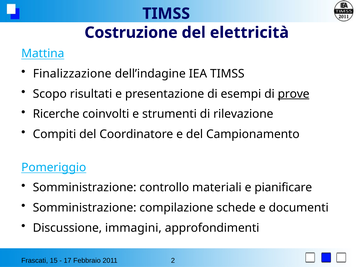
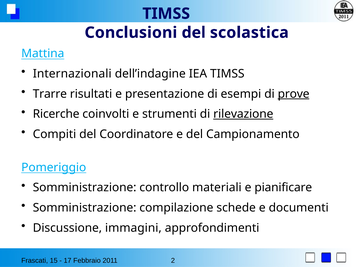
Costruzione: Costruzione -> Conclusioni
elettricità: elettricità -> scolastica
Finalizzazione: Finalizzazione -> Internazionali
Scopo: Scopo -> Trarre
rilevazione underline: none -> present
